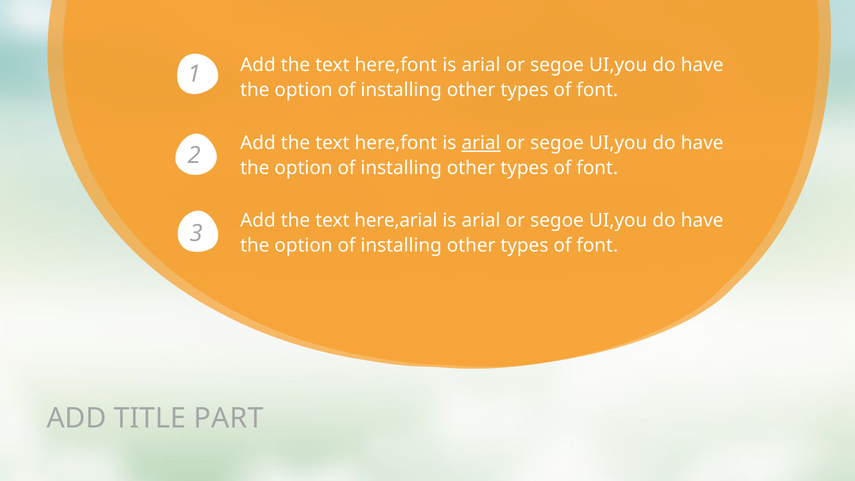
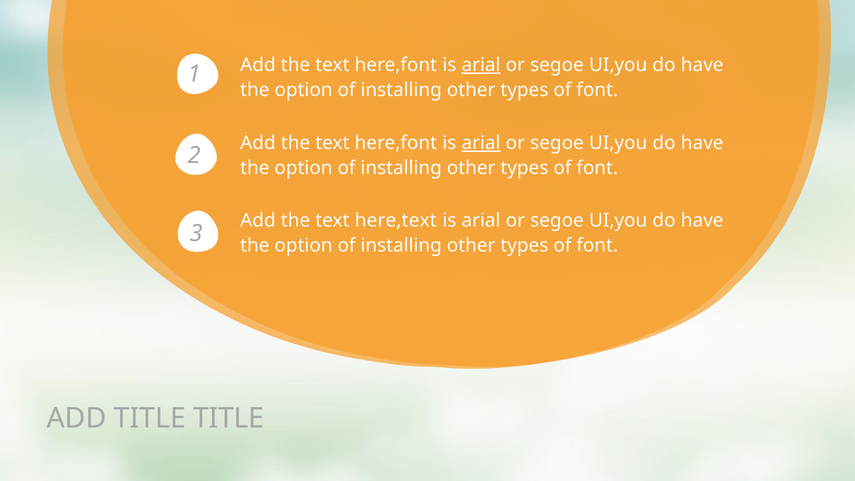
arial at (481, 65) underline: none -> present
here,arial: here,arial -> here,text
TITLE PART: PART -> TITLE
